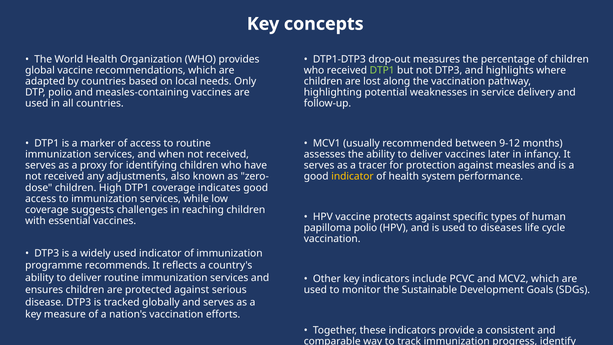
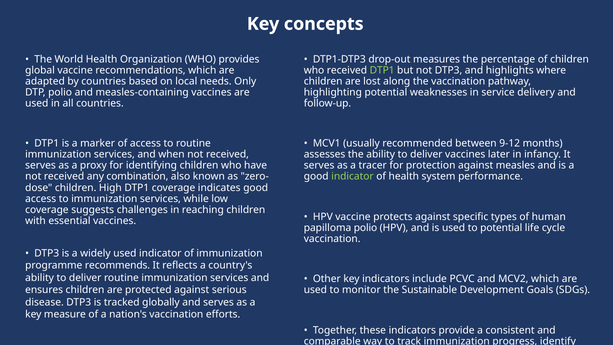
adjustments: adjustments -> combination
indicator at (352, 177) colour: yellow -> light green
to diseases: diseases -> potential
